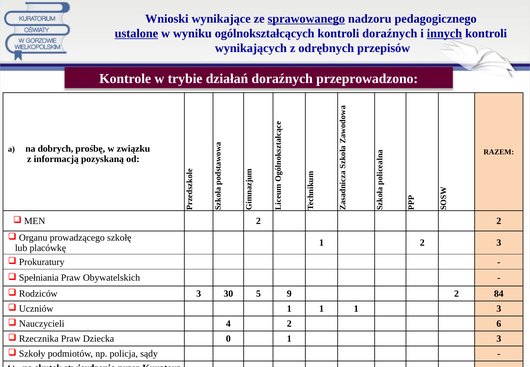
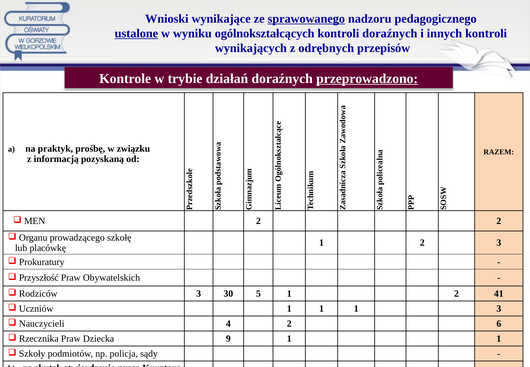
innych underline: present -> none
przeprowadzono underline: none -> present
dobrych: dobrych -> praktyk
Spełniania: Spełniania -> Przyszłość
5 9: 9 -> 1
84: 84 -> 41
Dziecka 0: 0 -> 9
3 at (499, 339): 3 -> 1
